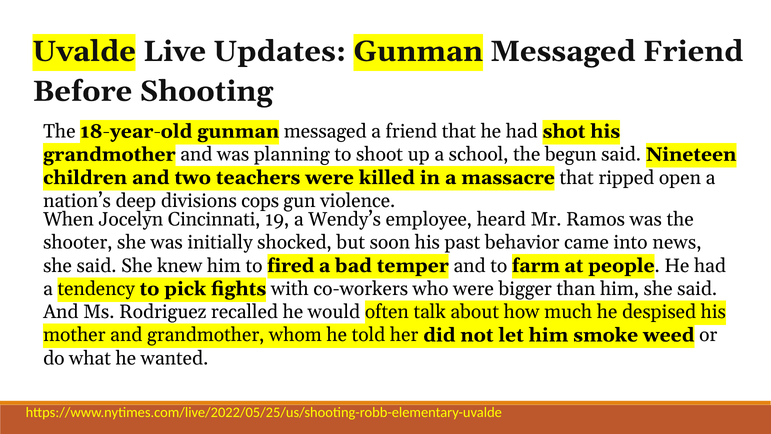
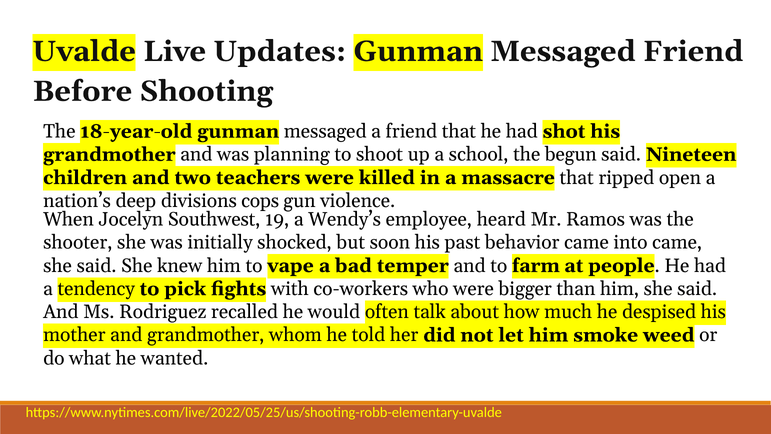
Cincinnati: Cincinnati -> Southwest
news at (677, 242): news -> came
fired: fired -> vape
